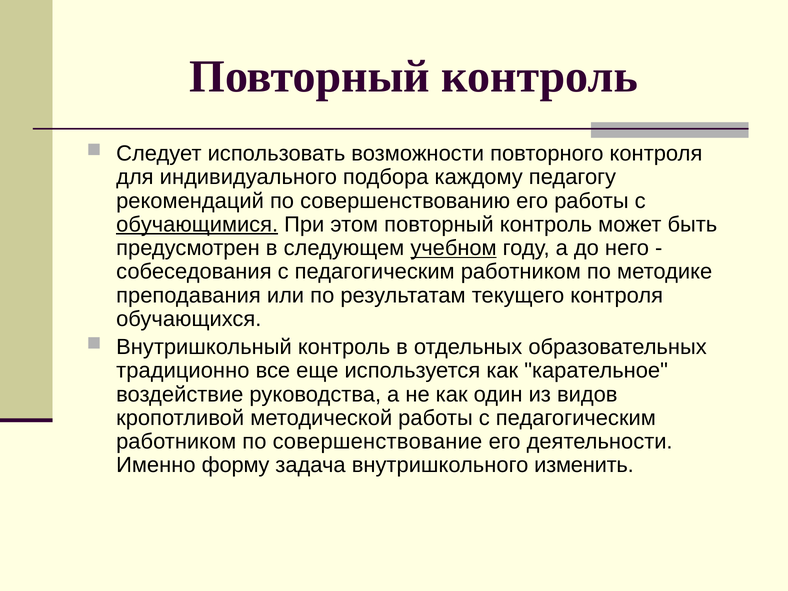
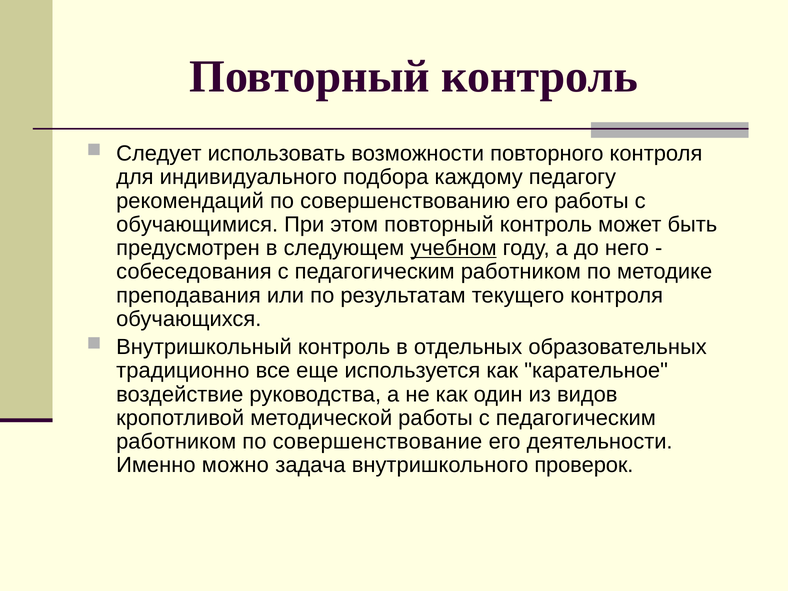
обучающимися underline: present -> none
форму: форму -> можно
изменить: изменить -> проверок
